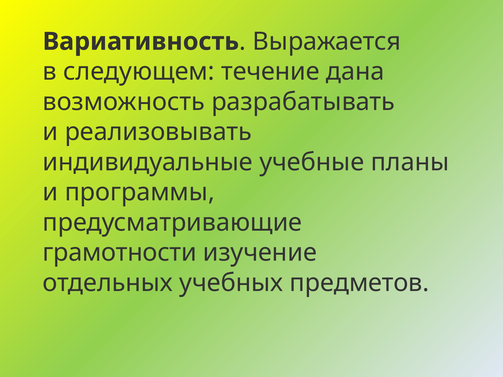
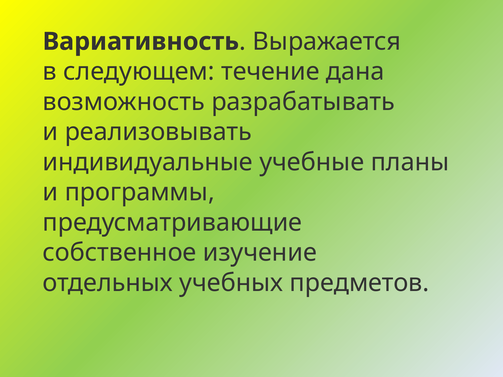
грамотности: грамотности -> собственное
